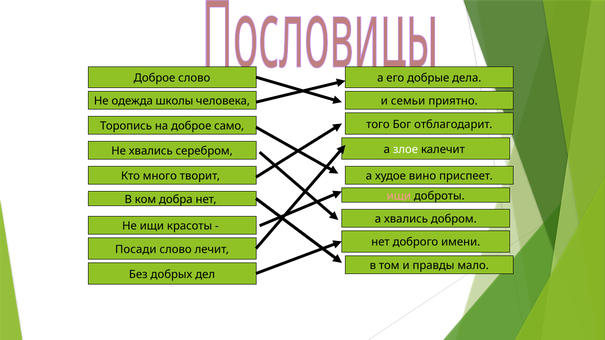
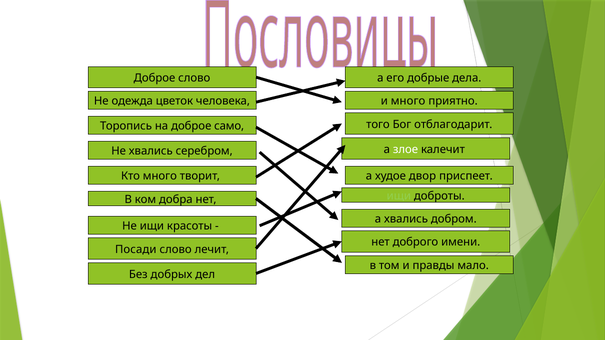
школы: школы -> цветок
и семьи: семьи -> много
вино: вино -> двор
ищи at (399, 196) colour: pink -> light green
